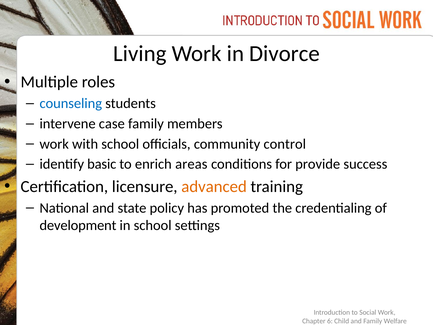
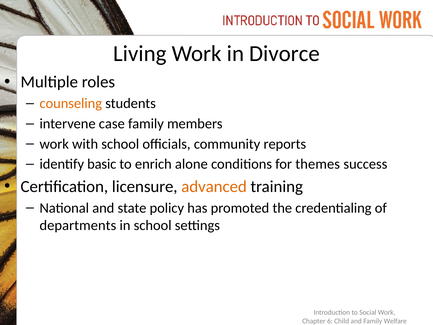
counseling colour: blue -> orange
control: control -> reports
areas: areas -> alone
provide: provide -> themes
development: development -> departments
